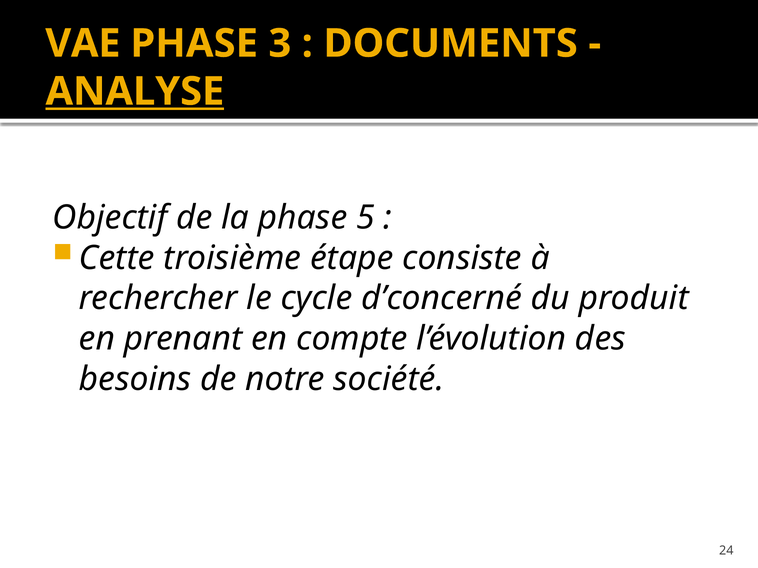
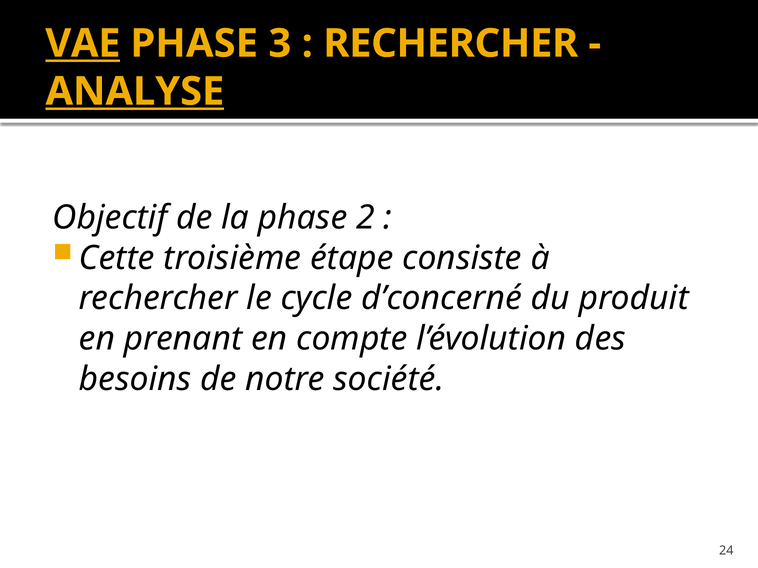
VAE underline: none -> present
DOCUMENTS at (451, 44): DOCUMENTS -> RECHERCHER
5: 5 -> 2
